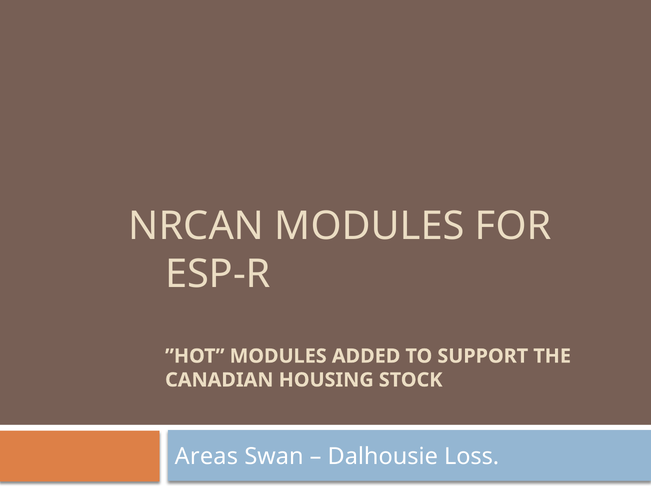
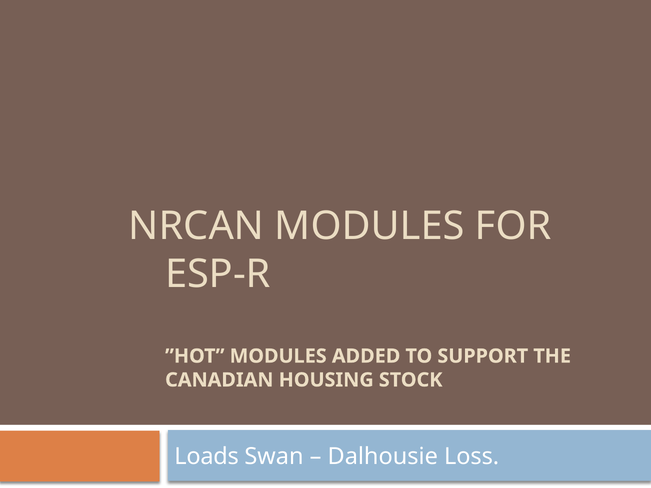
Areas: Areas -> Loads
